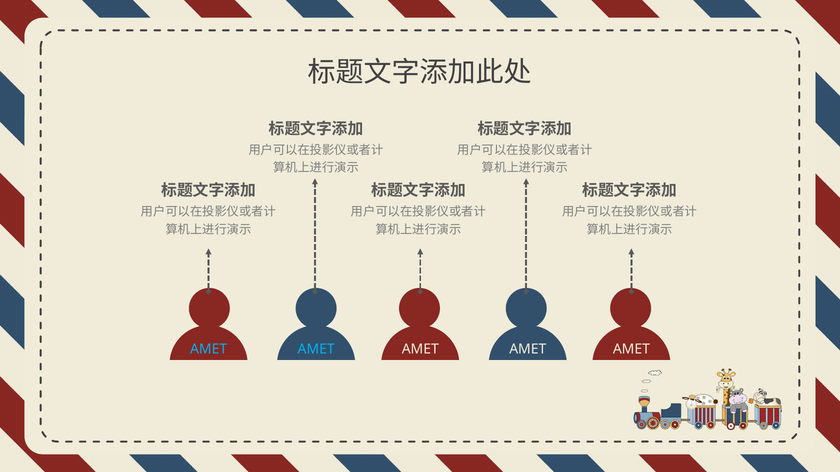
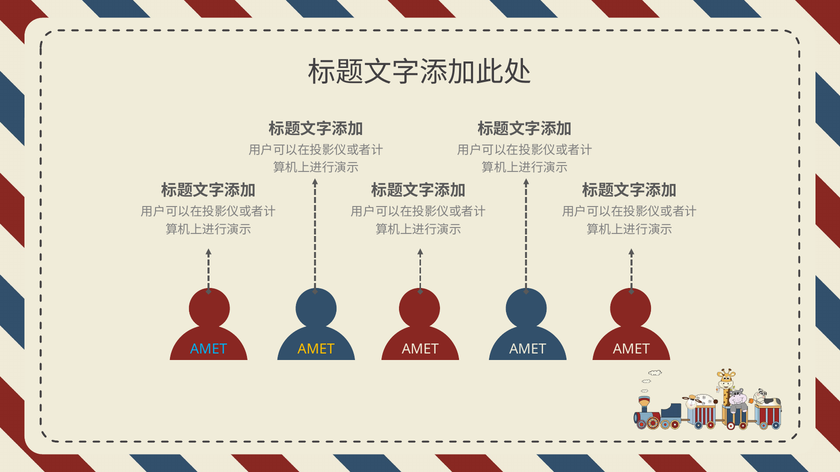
AMET at (316, 350) colour: light blue -> yellow
